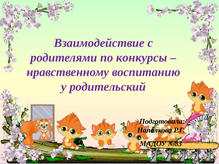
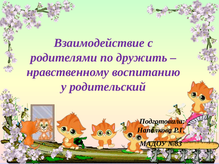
конкурсы: конкурсы -> дружить
